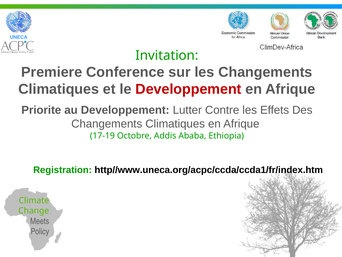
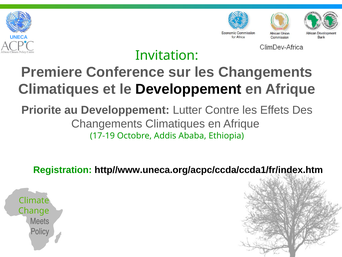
Developpement at (188, 89) colour: red -> black
